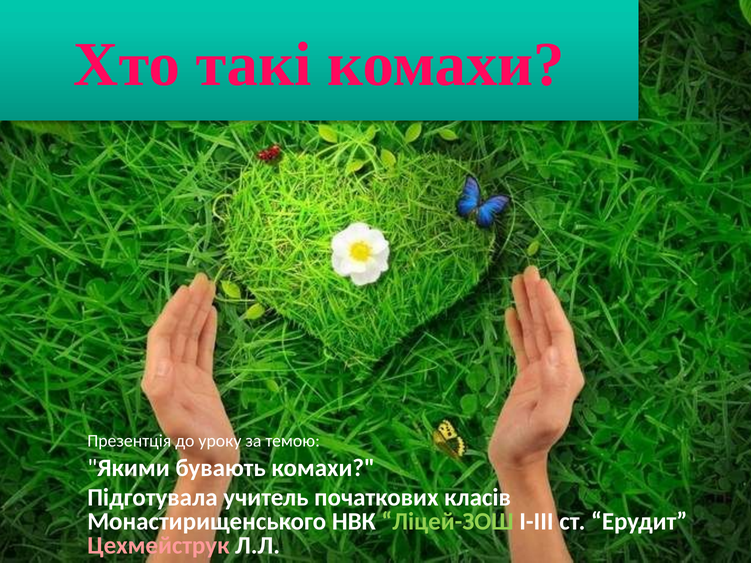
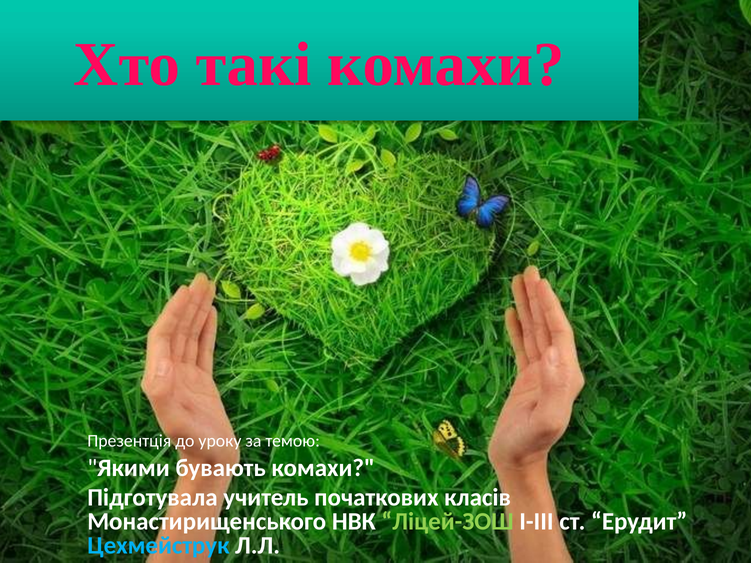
Цехмейструк colour: pink -> light blue
